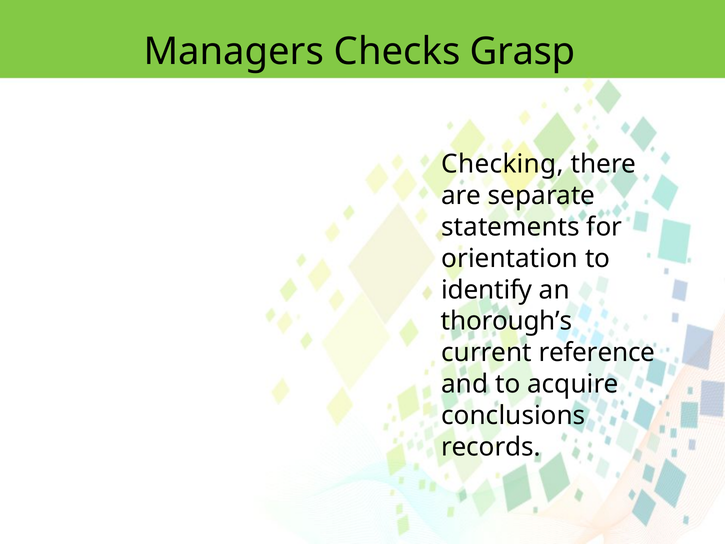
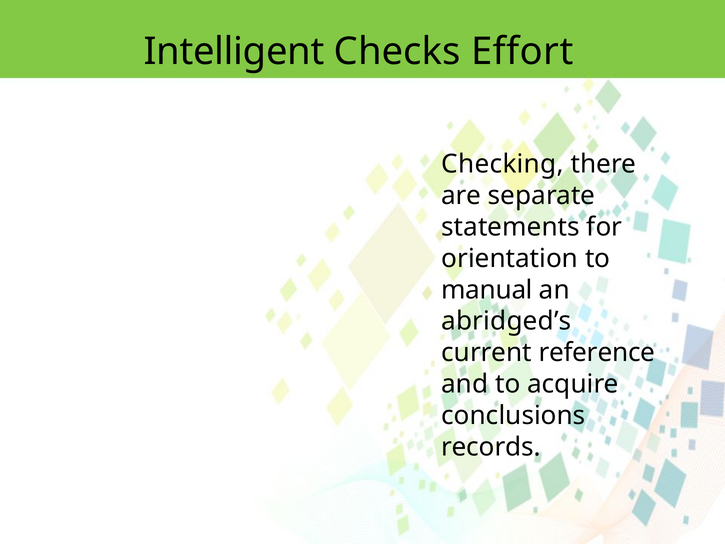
Managers: Managers -> Intelligent
Grasp: Grasp -> Effort
identify: identify -> manual
thorough’s: thorough’s -> abridged’s
